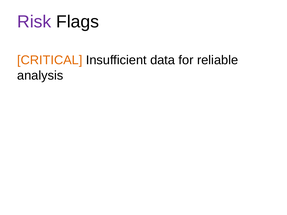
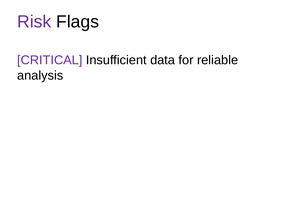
CRITICAL colour: orange -> purple
